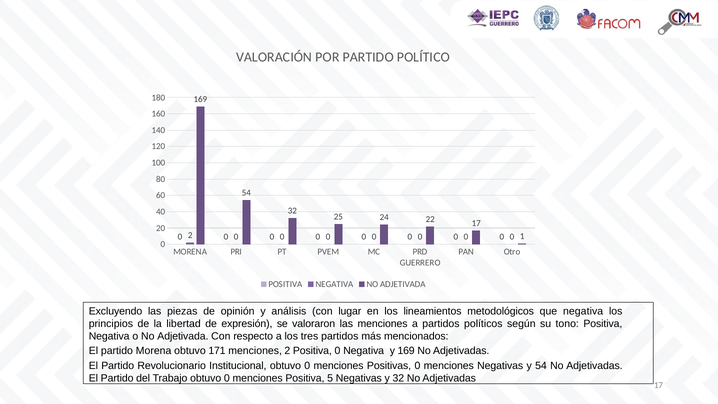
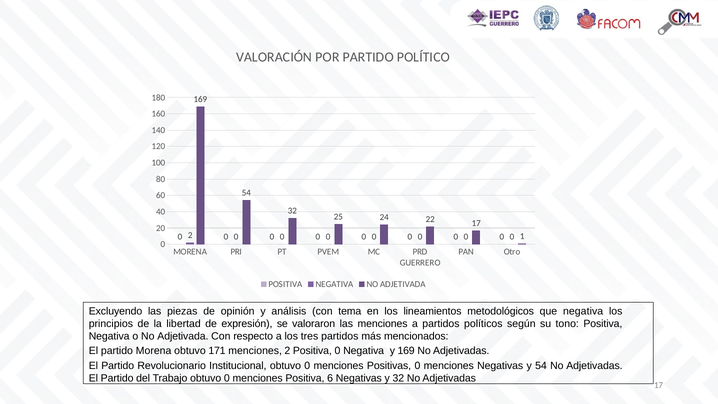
lugar: lugar -> tema
5: 5 -> 6
